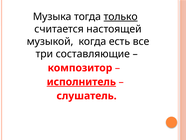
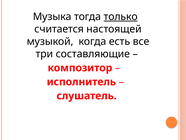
исполнитель underline: present -> none
